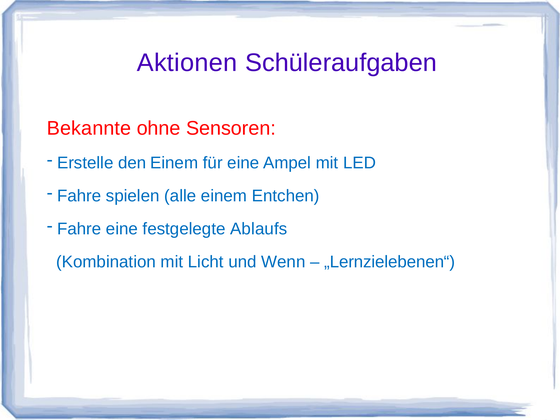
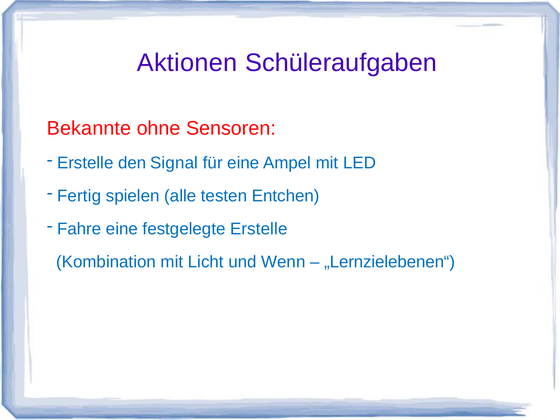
den Einem: Einem -> Signal
Fahre at (79, 196): Fahre -> Fertig
alle einem: einem -> testen
festgelegte Ablaufs: Ablaufs -> Erstelle
